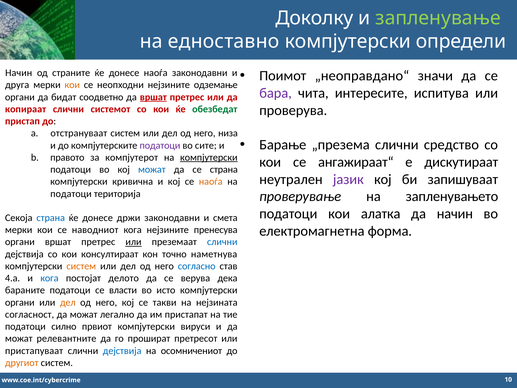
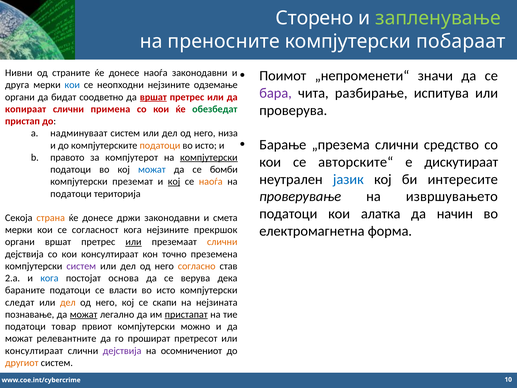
Доколку: Доколку -> Сторено
едноставно: едноставно -> преносните
определи: определи -> побараат
„неоправдано“: „неоправдано“ -> „непроменети“
Начин at (19, 73): Начин -> Нивни
кои at (72, 85) colour: orange -> blue
интересите: интересите -> разбирање
системот: системот -> примена
отстрануваат: отстрануваат -> надминуваат
податоци at (160, 145) colour: purple -> orange
сите at (206, 145): сите -> исто
ангажираат“: ангажираат“ -> авторските“
се страна: страна -> бомби
јазик colour: purple -> blue
запишуваат: запишуваат -> интересите
кривична: кривична -> преземат
кој at (174, 181) underline: none -> present
запленувањето: запленувањето -> извршувањето
страна at (51, 218) colour: blue -> orange
наводниот: наводниот -> согласност
пренесува: пренесува -> прекршок
слични at (222, 242) colour: blue -> orange
наметнува: наметнува -> преземена
систем at (81, 266) colour: orange -> purple
согласно colour: blue -> orange
4.а: 4.а -> 2.а
делото: делото -> основа
органи at (20, 302): органи -> следат
такви: такви -> скапи
согласност: согласност -> познавање
можат at (84, 314) underline: none -> present
пристапат underline: none -> present
силно: силно -> товар
вируси: вируси -> можно
пристапуваат at (34, 350): пристапуваат -> консултираат
дејствија at (122, 350) colour: blue -> purple
